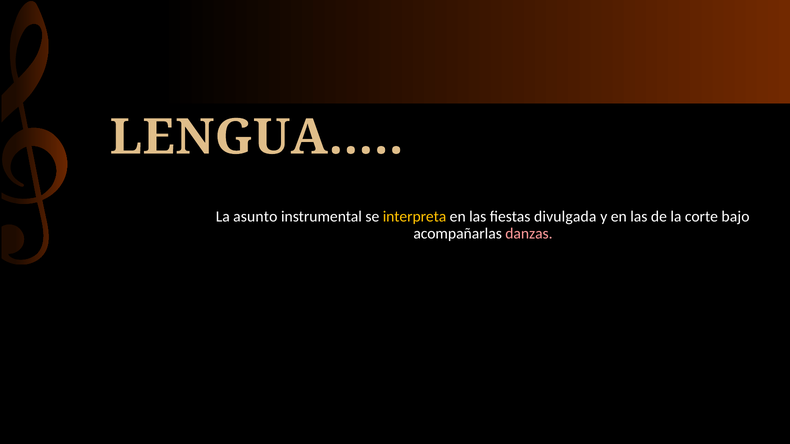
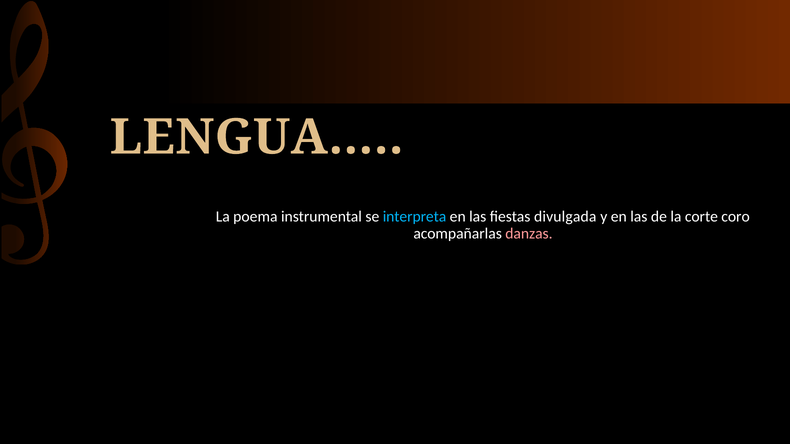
asunto: asunto -> poema
interpreta colour: yellow -> light blue
bajo: bajo -> coro
